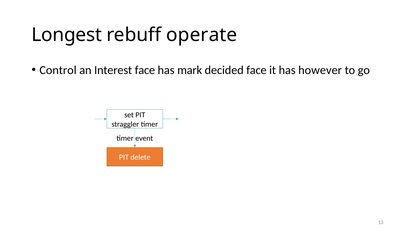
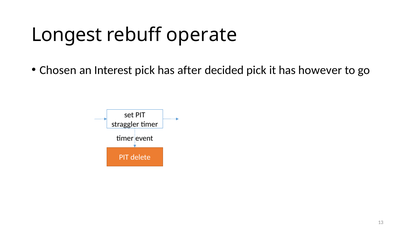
Control: Control -> Chosen
Interest face: face -> pick
mark: mark -> after
decided face: face -> pick
